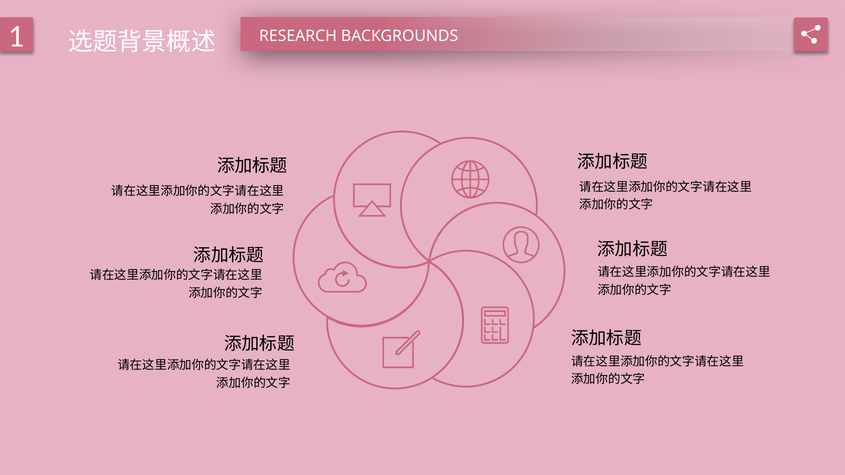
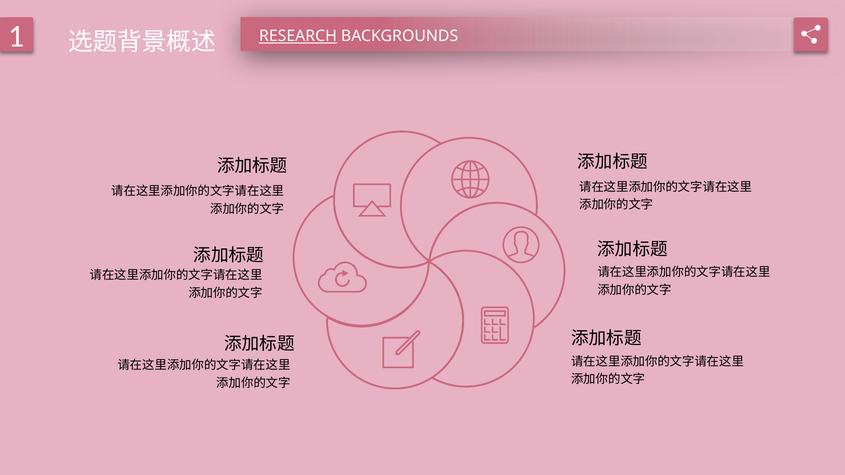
RESEARCH underline: none -> present
